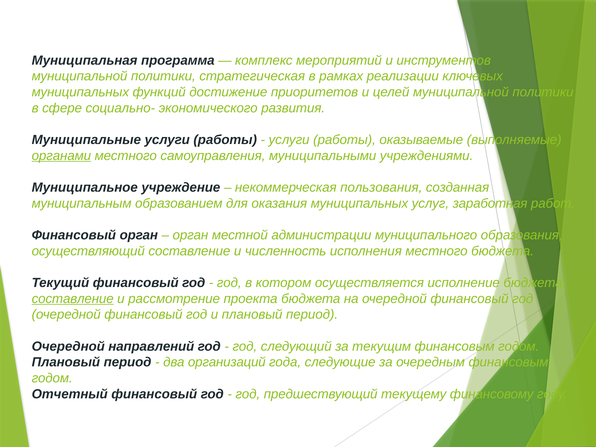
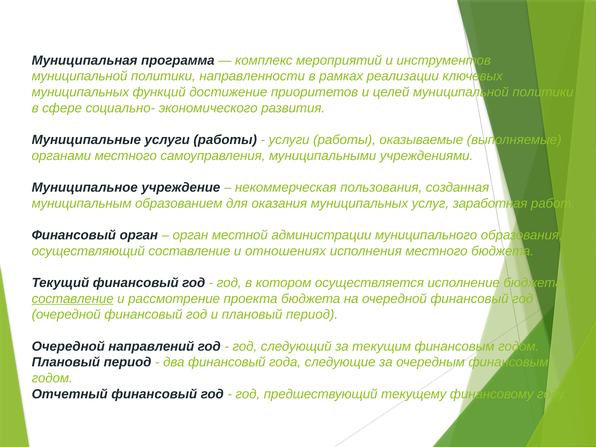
стратегическая: стратегическая -> направленности
органами underline: present -> none
численность: численность -> отношениях
два организаций: организаций -> финансовый
